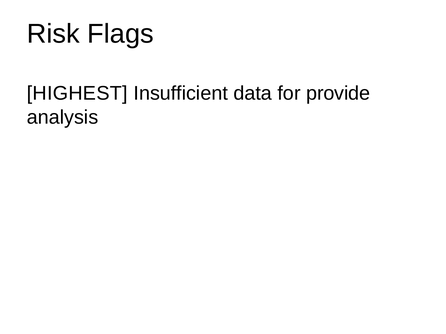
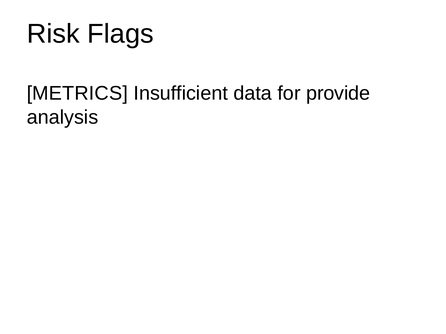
HIGHEST: HIGHEST -> METRICS
